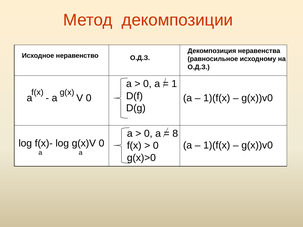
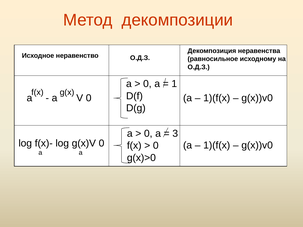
8: 8 -> 3
